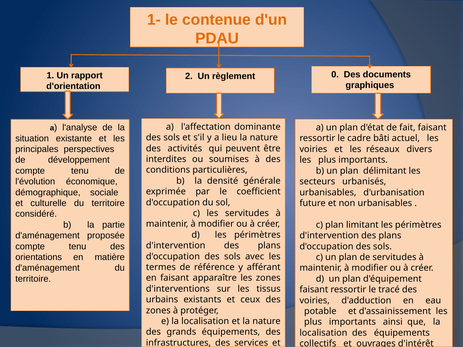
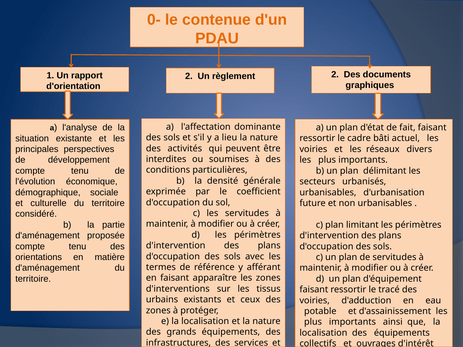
1-: 1- -> 0-
règlement 0: 0 -> 2
